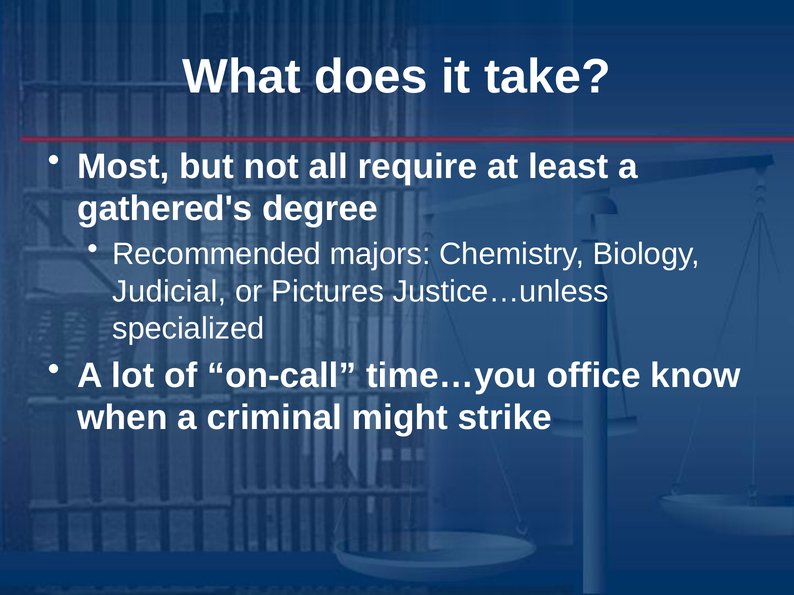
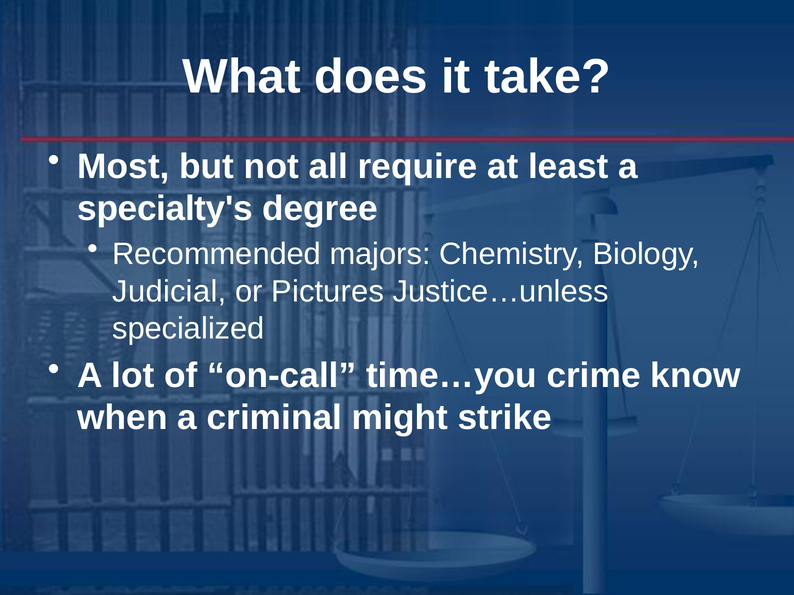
gathered's: gathered's -> specialty's
office: office -> crime
